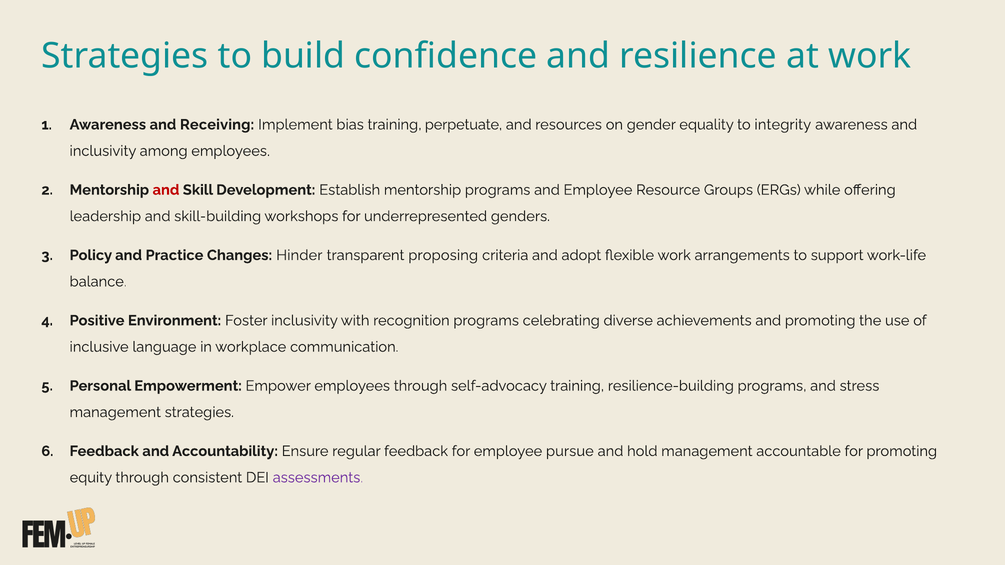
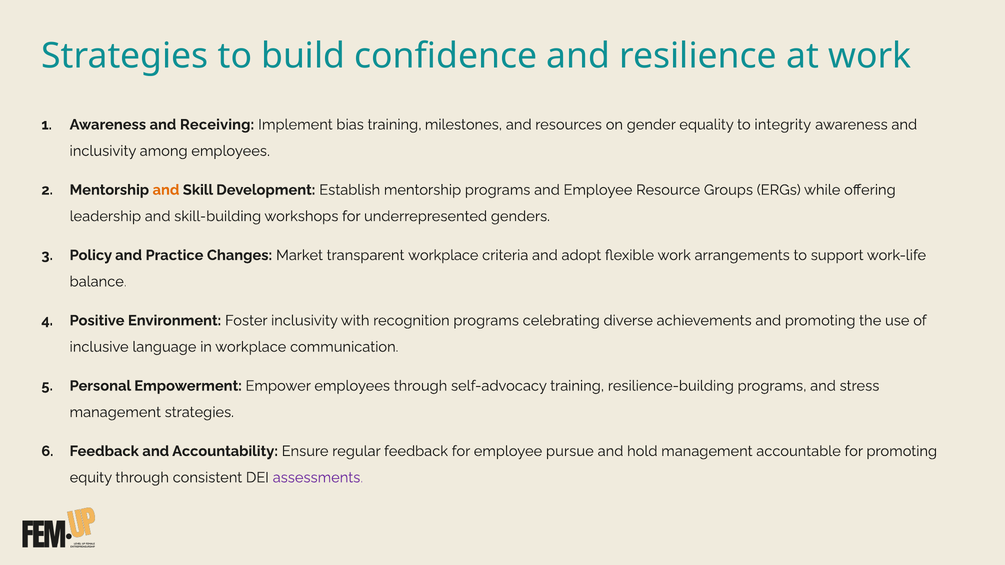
perpetuate: perpetuate -> milestones
and at (166, 190) colour: red -> orange
Hinder: Hinder -> Market
transparent proposing: proposing -> workplace
